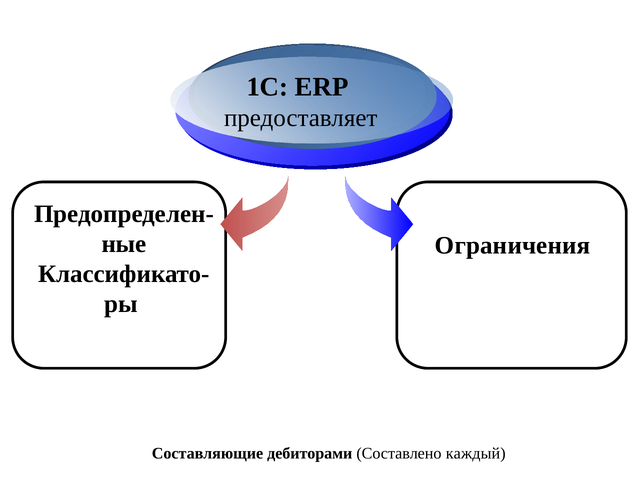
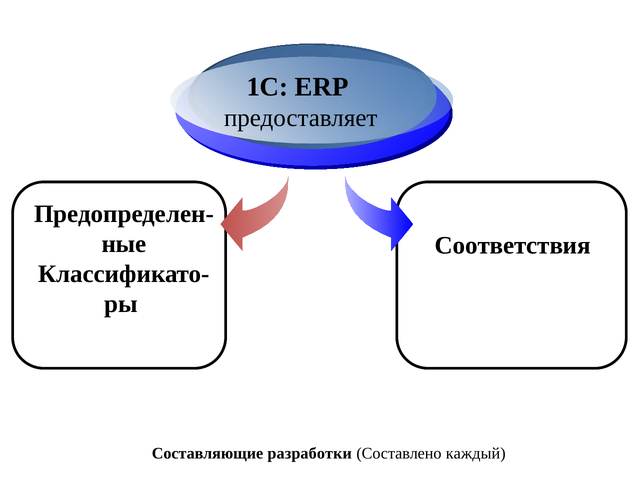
Ограничения: Ограничения -> Соответствия
дебиторами: дебиторами -> разработки
